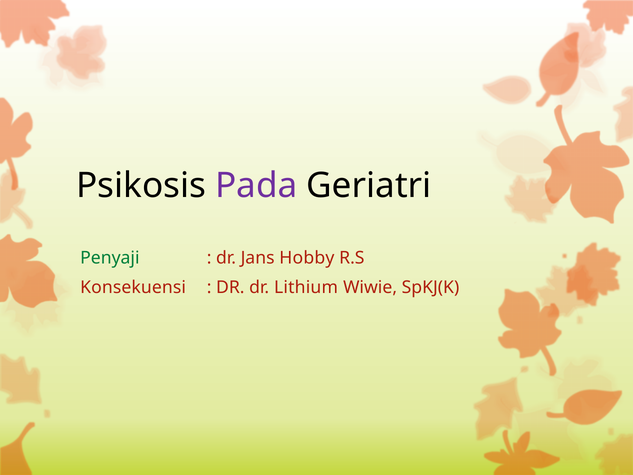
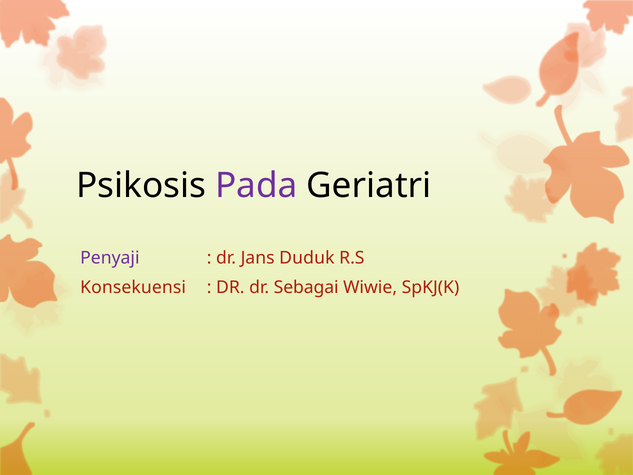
Penyaji colour: green -> purple
Hobby: Hobby -> Duduk
Lithium: Lithium -> Sebagai
